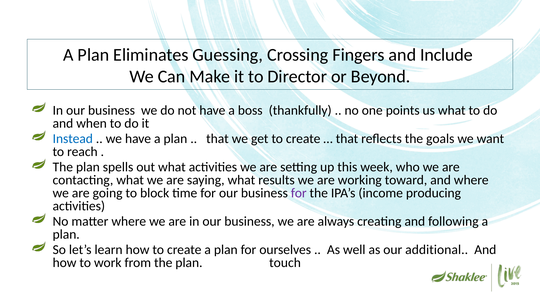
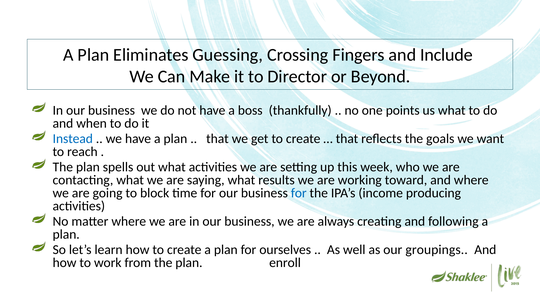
for at (299, 193) colour: purple -> blue
additional: additional -> groupings
touch: touch -> enroll
